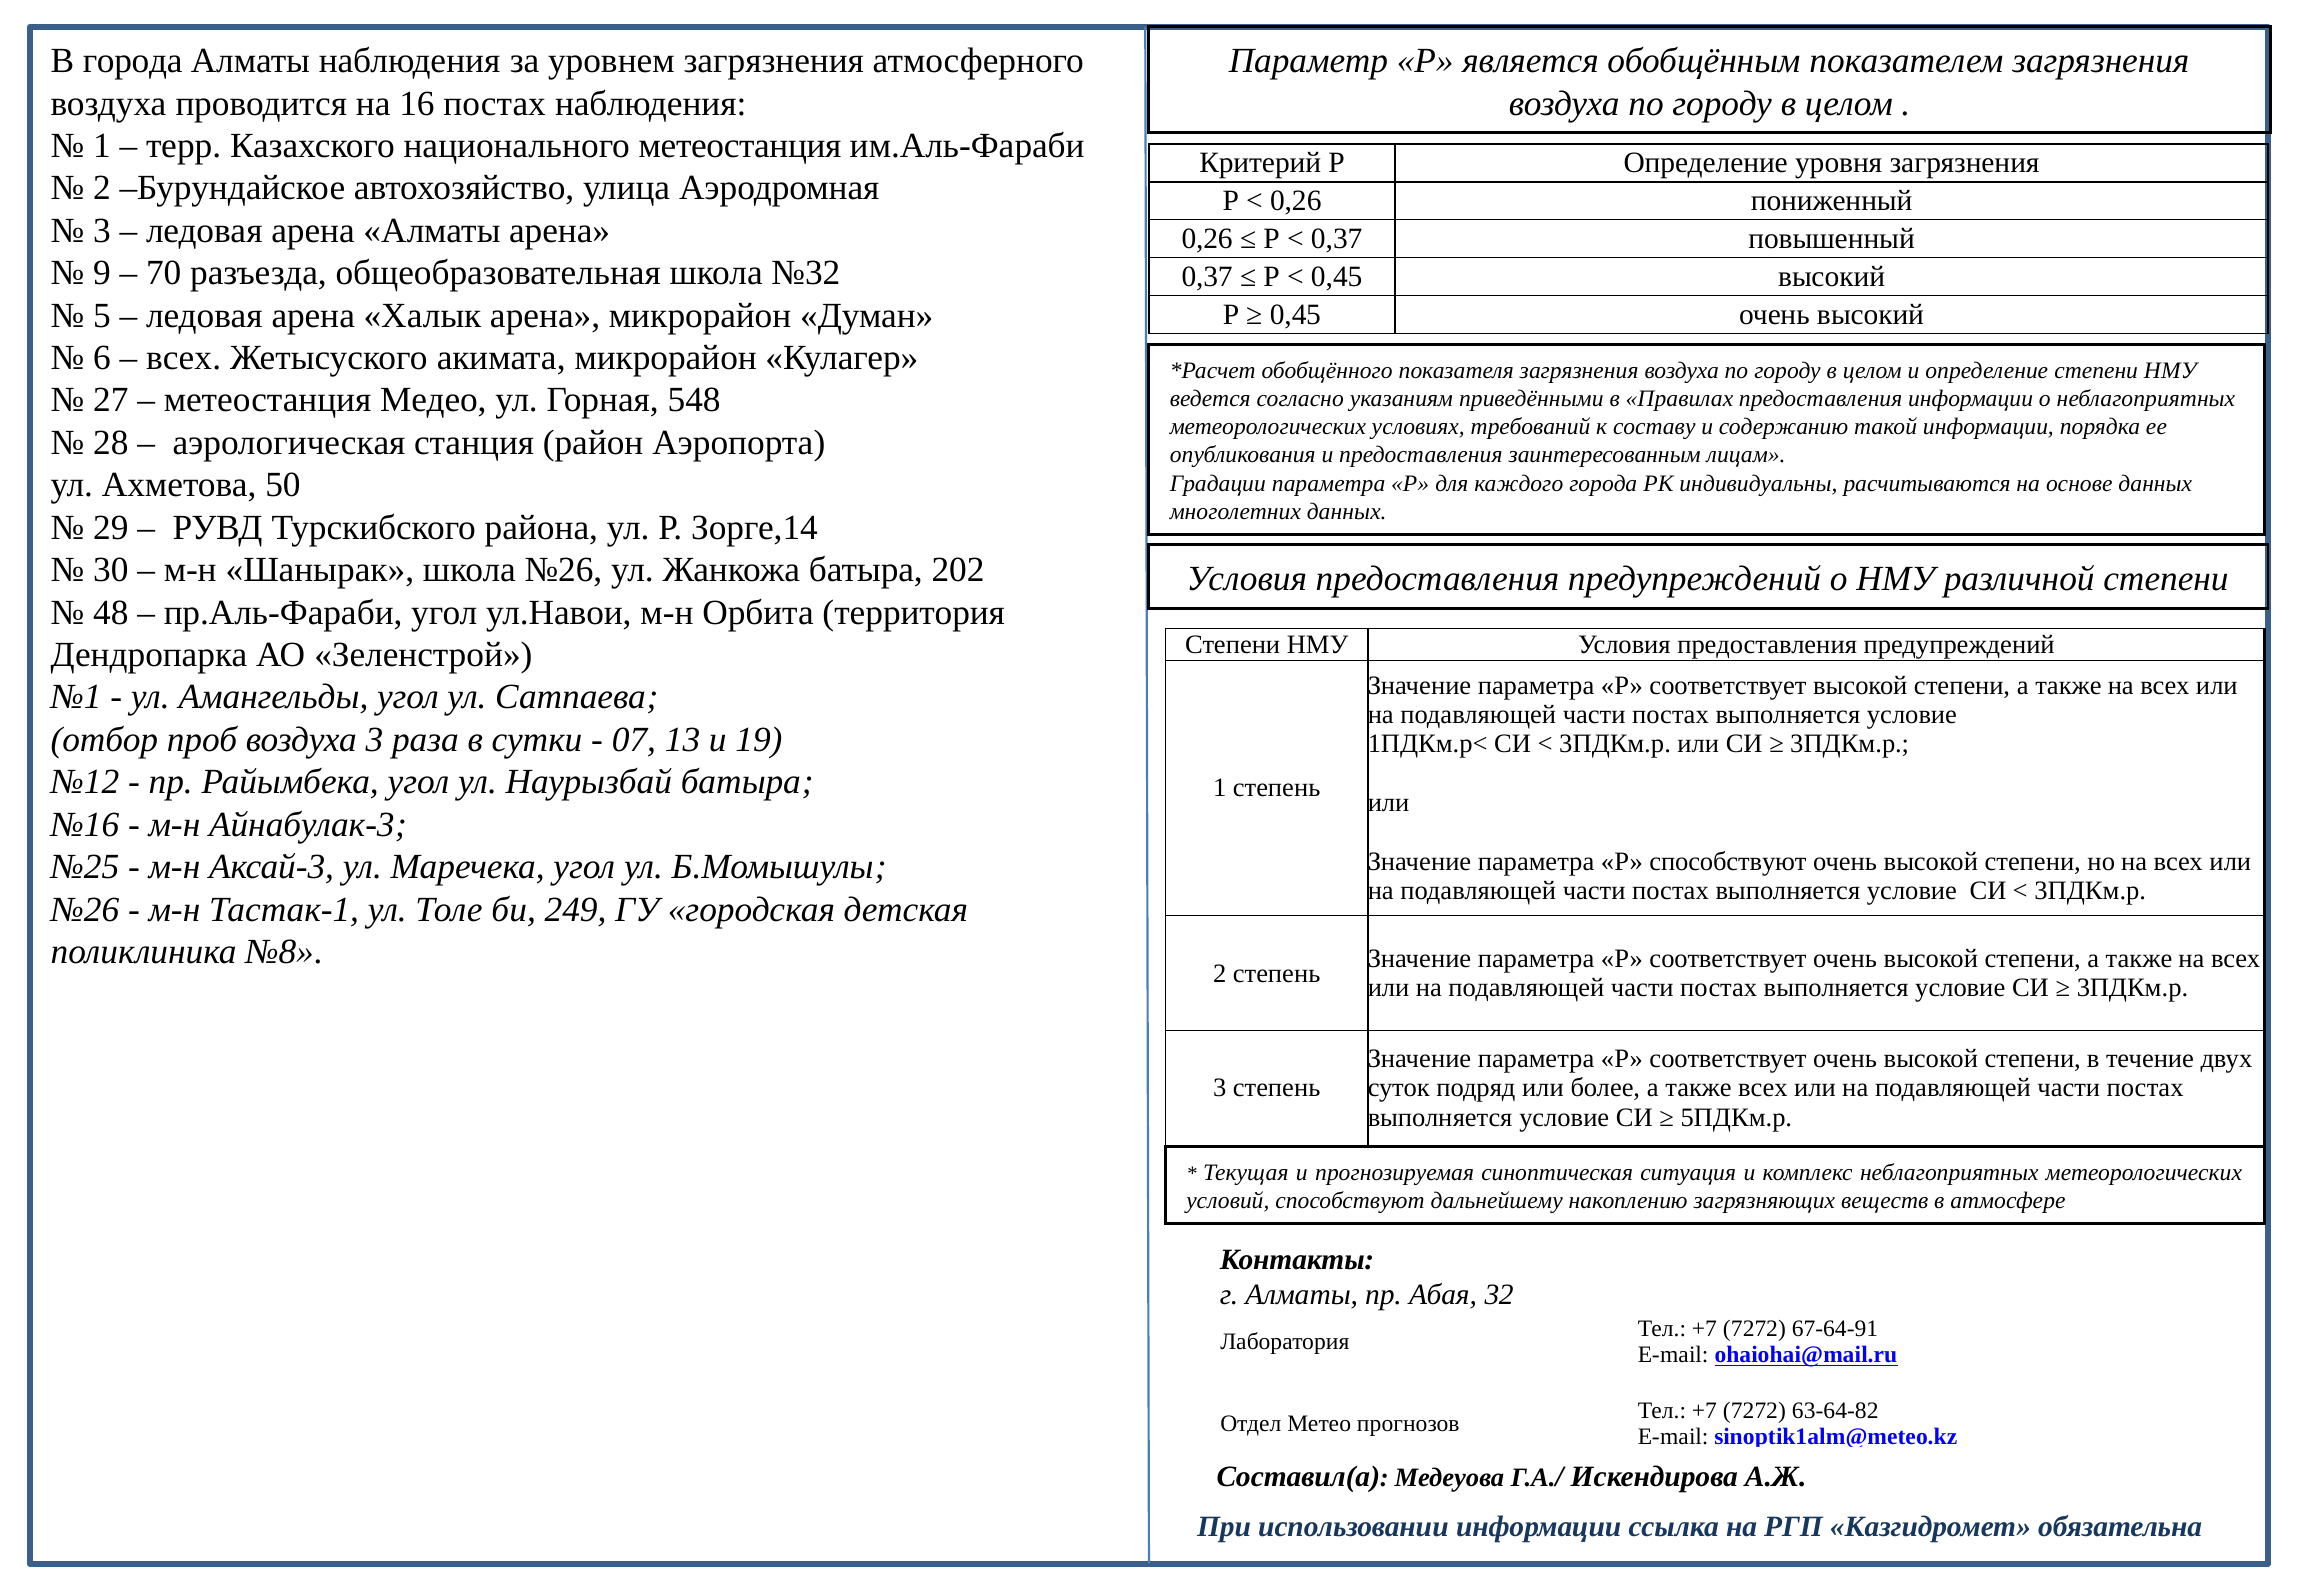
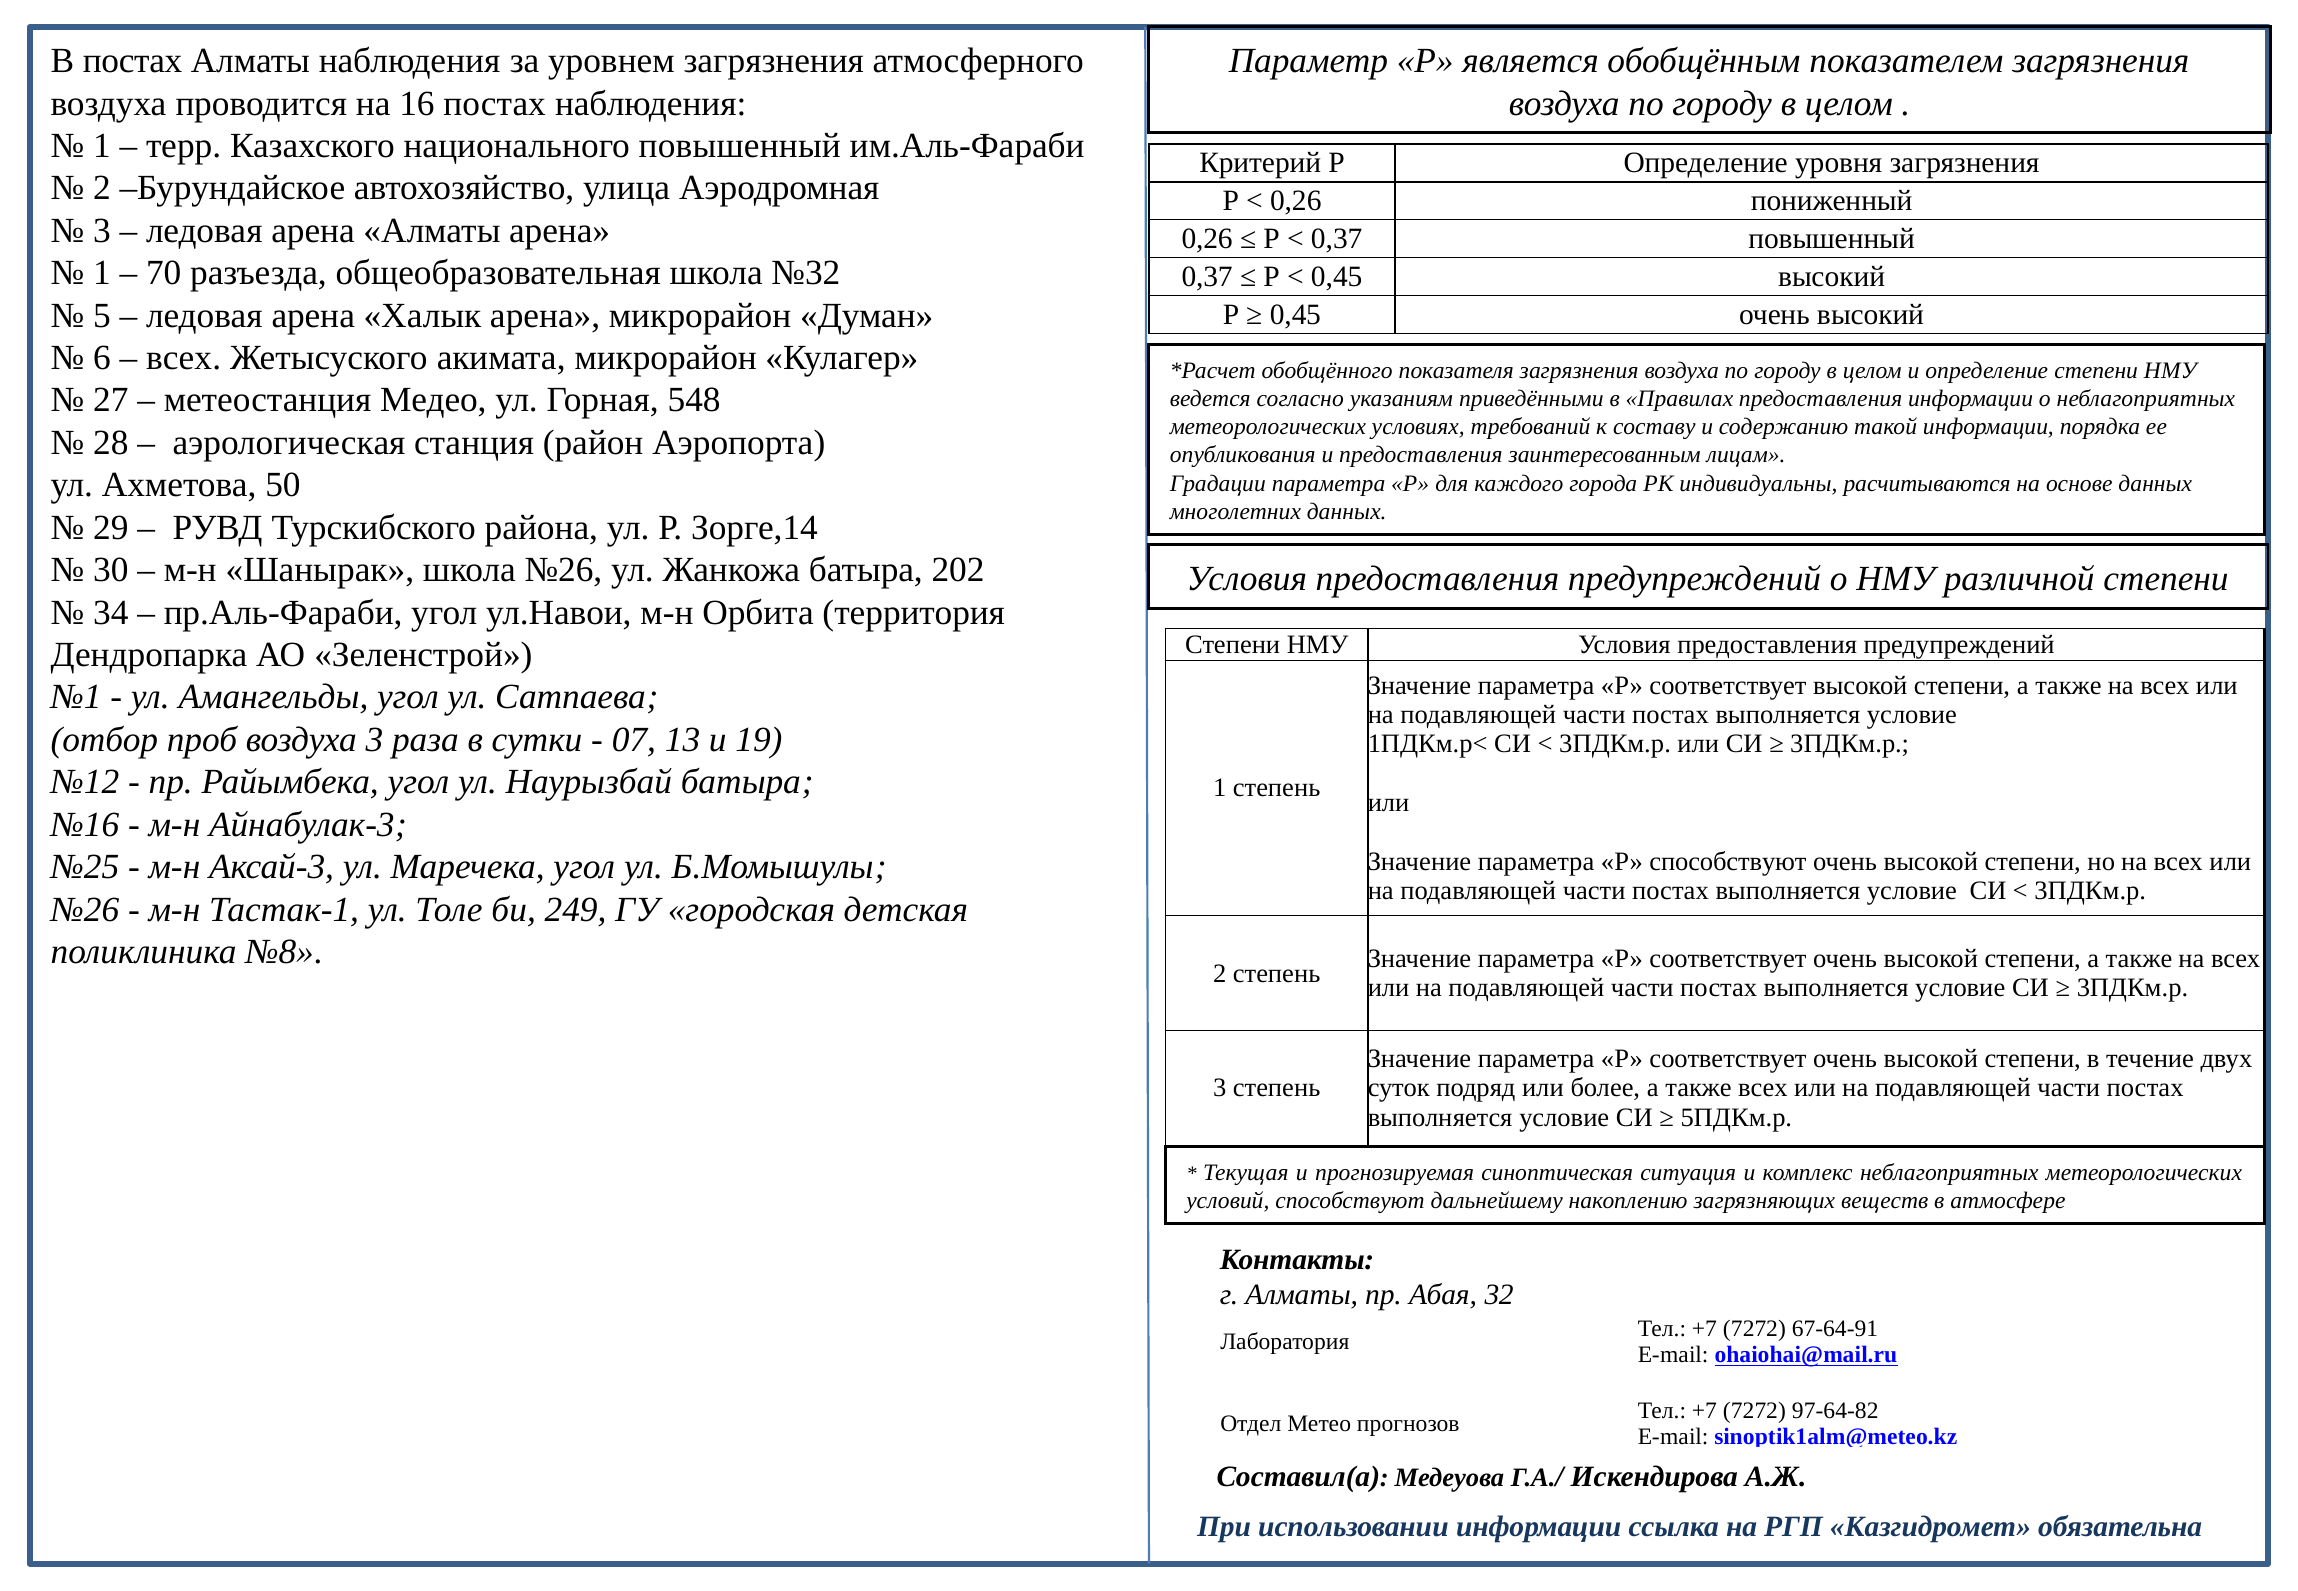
В города: города -> постах
национального метеостанция: метеостанция -> повышенный
9 at (102, 273): 9 -> 1
48: 48 -> 34
63-64-82: 63-64-82 -> 97-64-82
